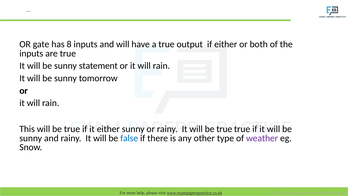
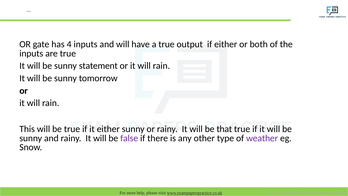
8: 8 -> 4
It will be true: true -> that
false colour: blue -> purple
